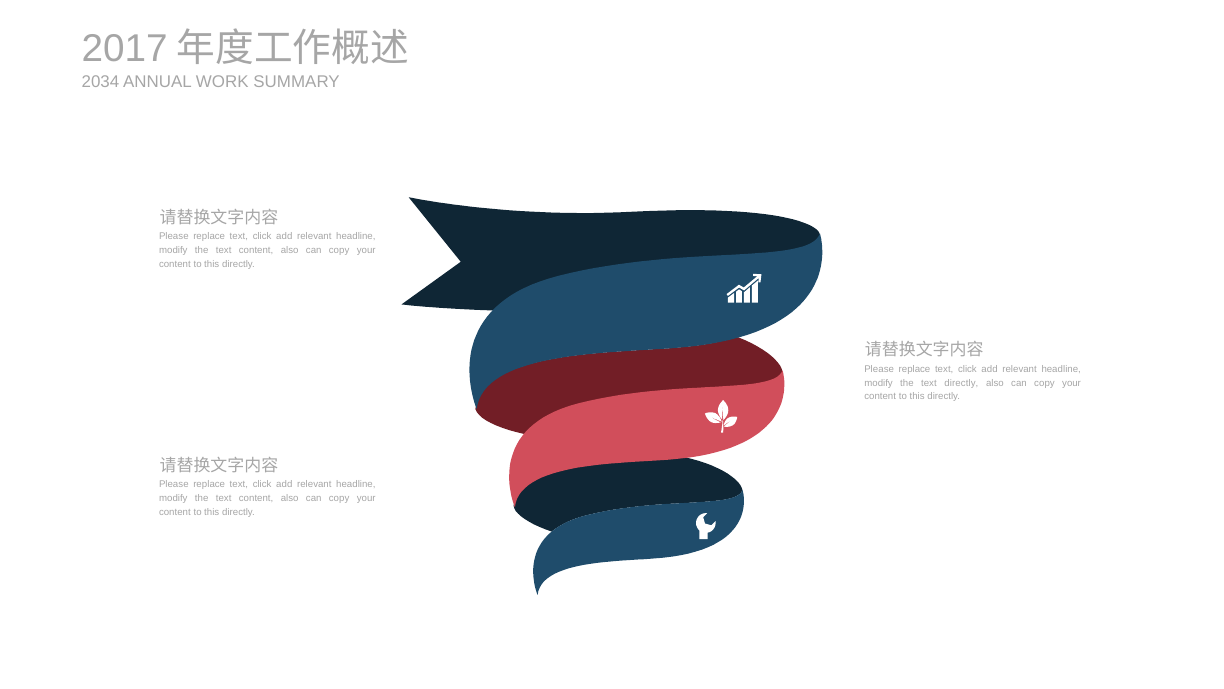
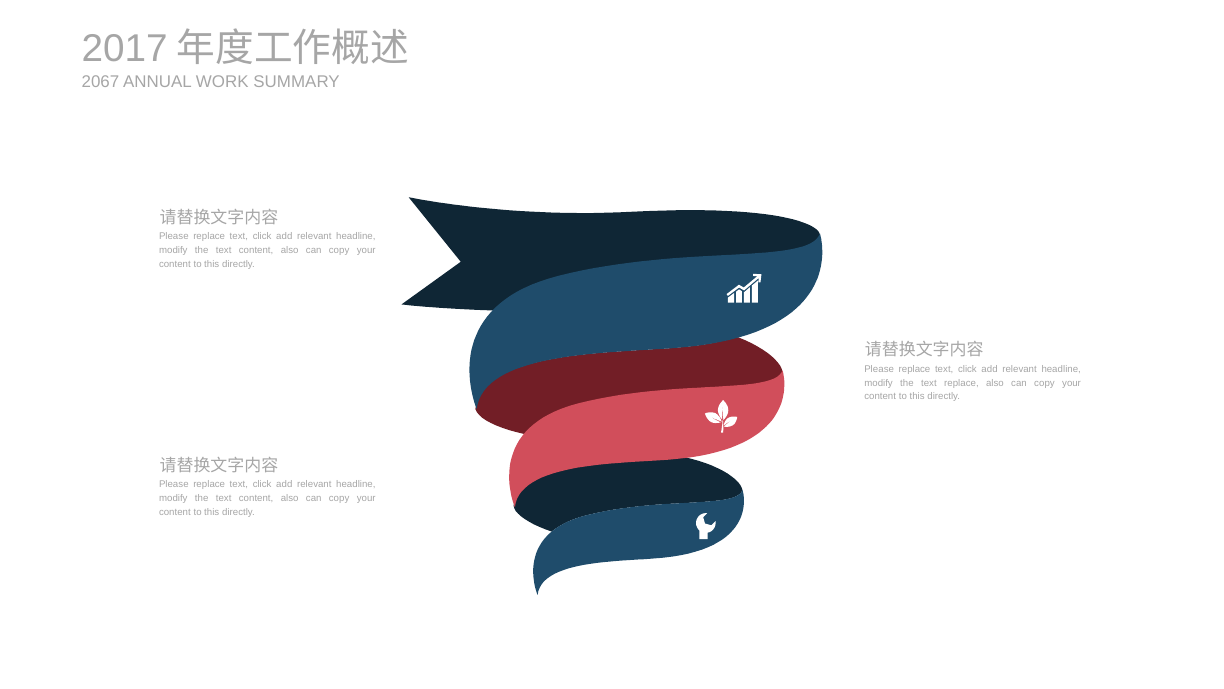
2034: 2034 -> 2067
text directly: directly -> replace
